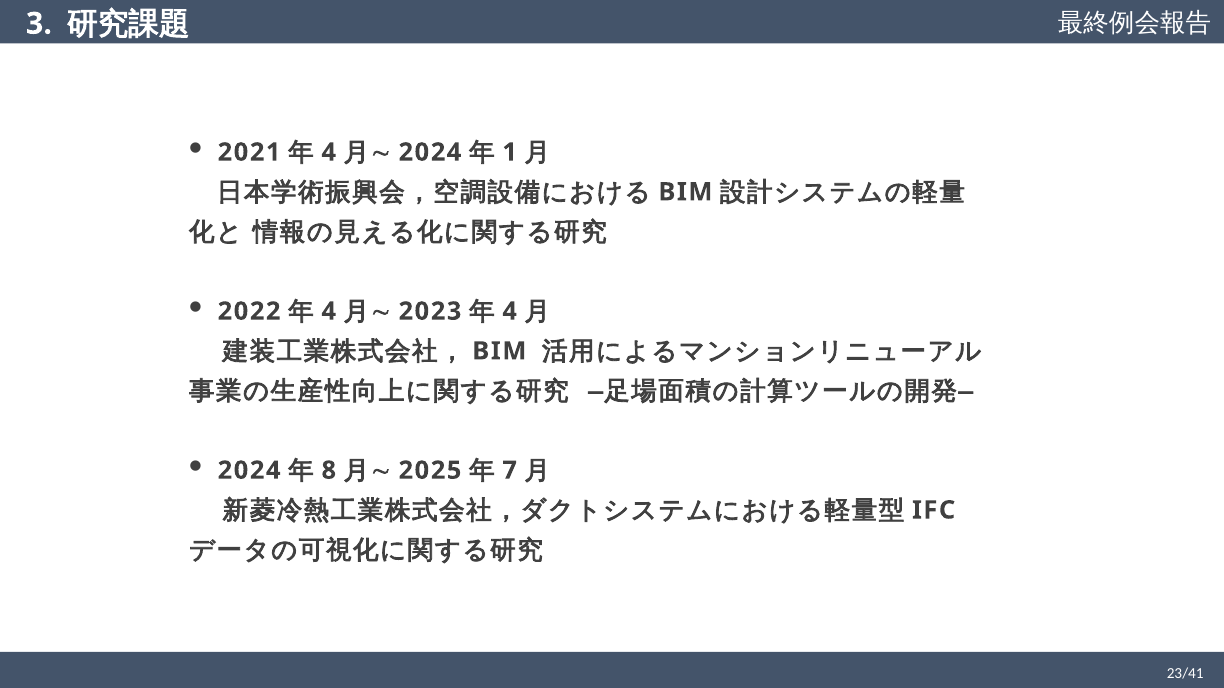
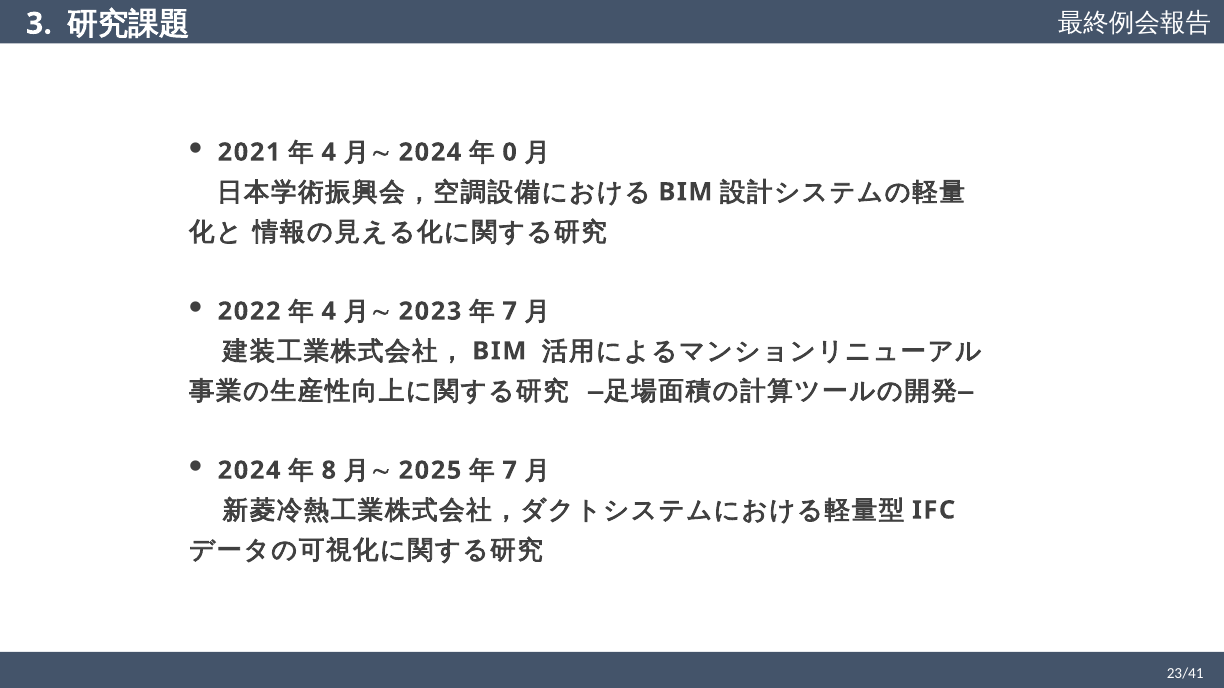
1: 1 -> 0
4 at (510, 312): 4 -> 7
